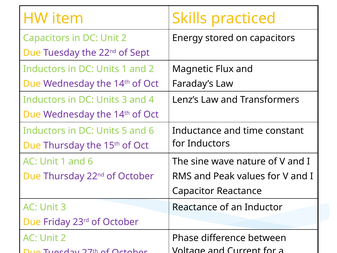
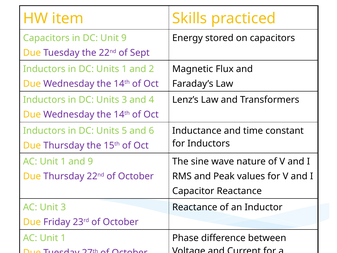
DC Unit 2: 2 -> 9
1 and 6: 6 -> 9
2 at (63, 238): 2 -> 1
